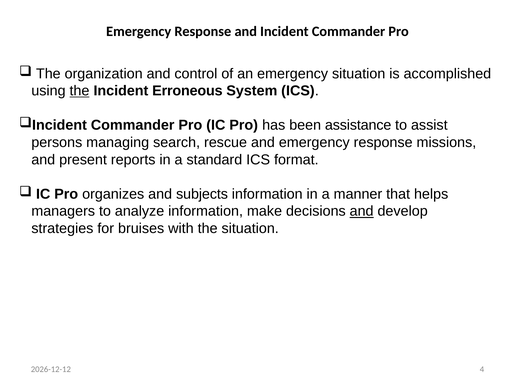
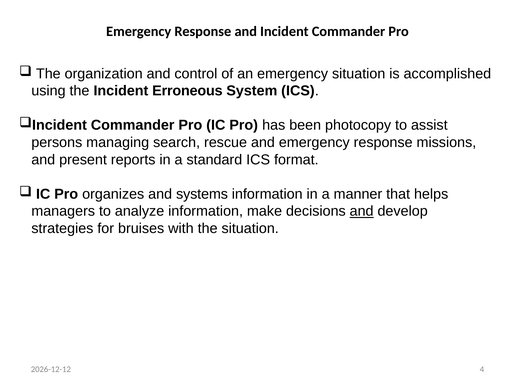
the at (79, 91) underline: present -> none
assistance: assistance -> photocopy
subjects: subjects -> systems
